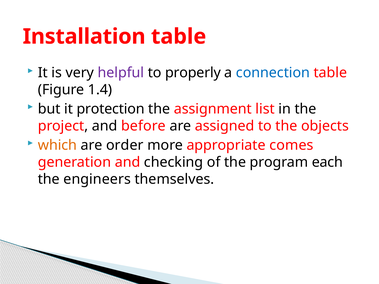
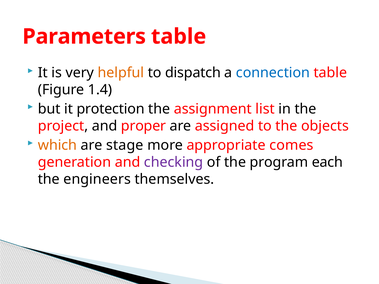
Installation: Installation -> Parameters
helpful colour: purple -> orange
properly: properly -> dispatch
before: before -> proper
order: order -> stage
checking colour: black -> purple
